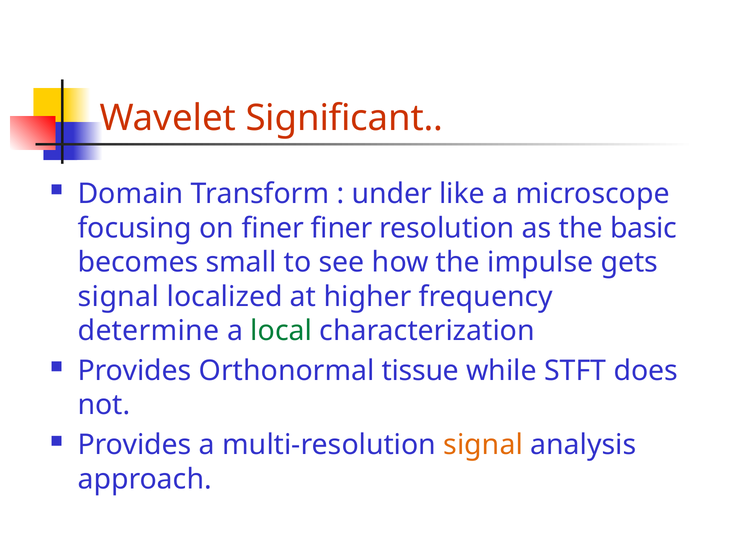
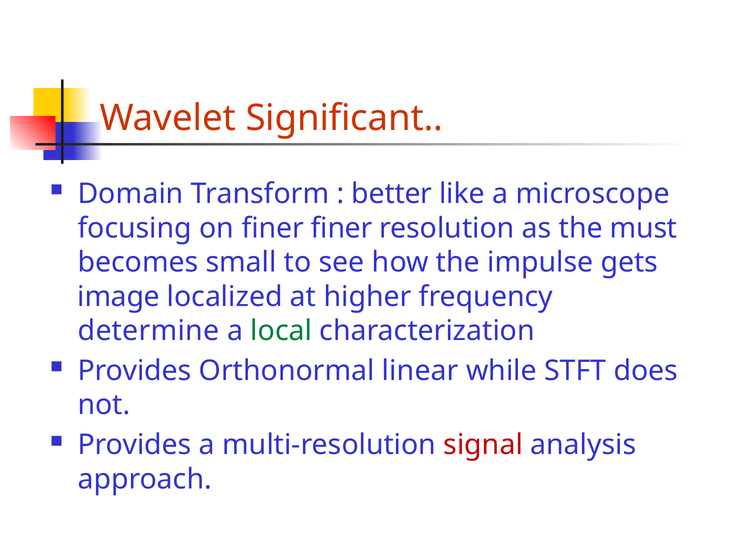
under: under -> better
basic: basic -> must
signal at (118, 296): signal -> image
tissue: tissue -> linear
signal at (483, 445) colour: orange -> red
